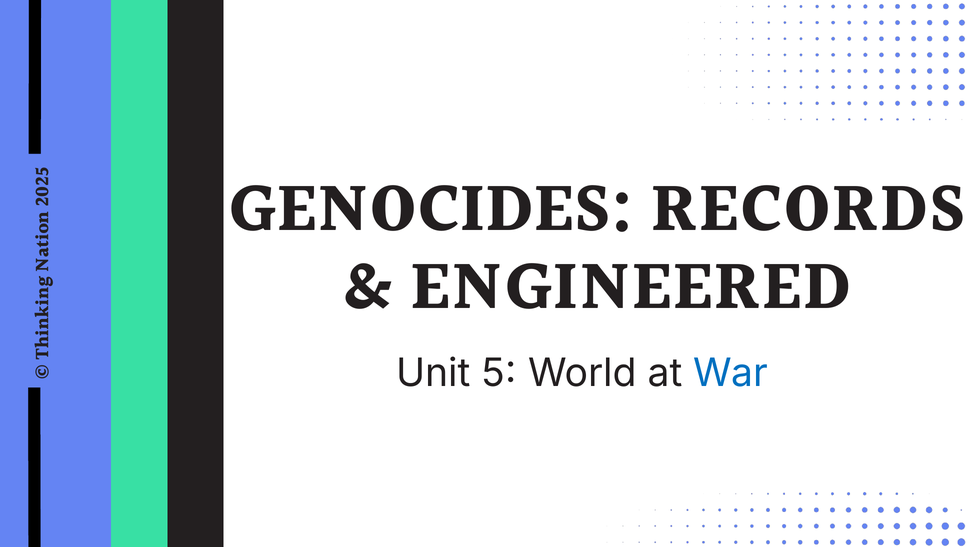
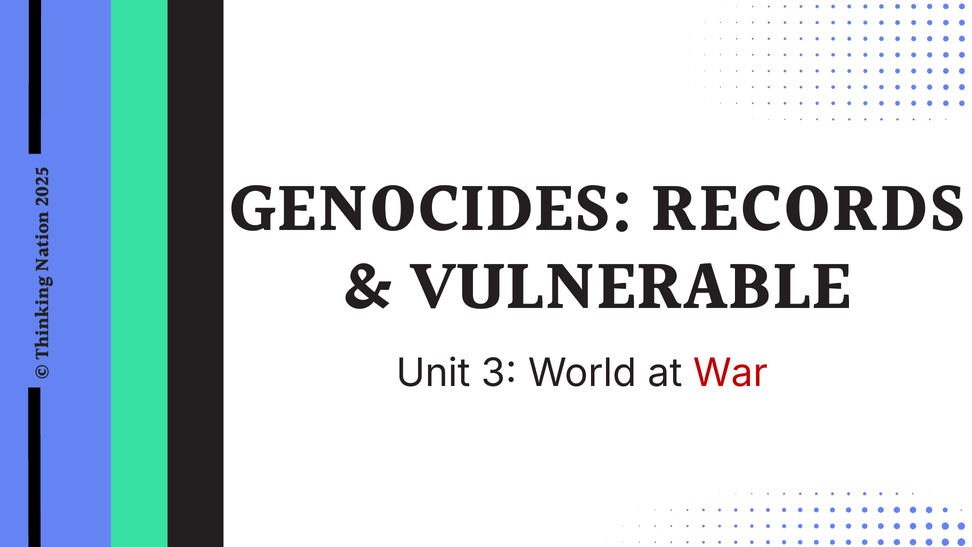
ENGINEERED: ENGINEERED -> VULNERABLE
Unit 5: 5 -> 3
War colour: blue -> red
